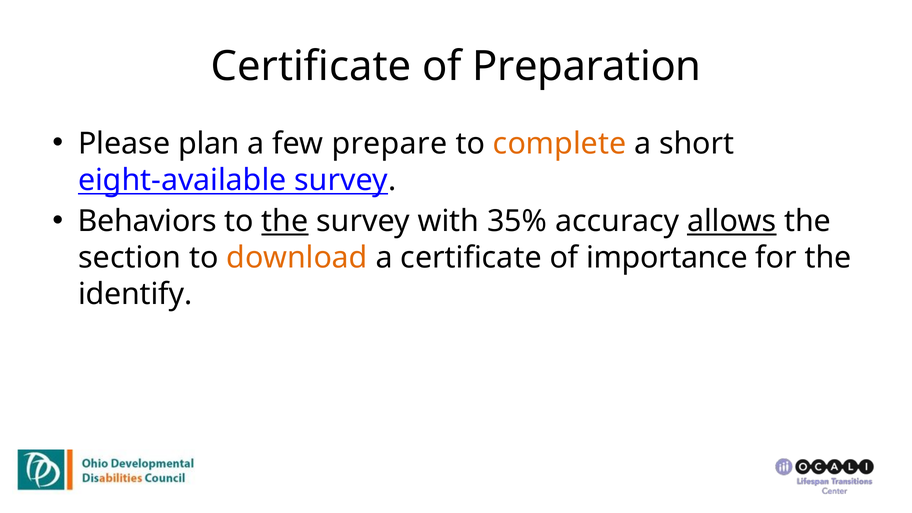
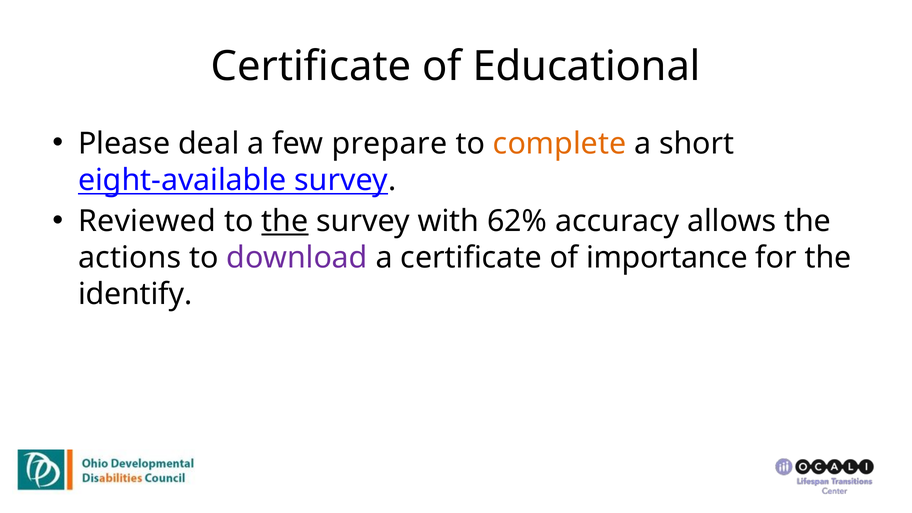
Preparation: Preparation -> Educational
plan: plan -> deal
Behaviors: Behaviors -> Reviewed
35%: 35% -> 62%
allows underline: present -> none
section: section -> actions
download colour: orange -> purple
